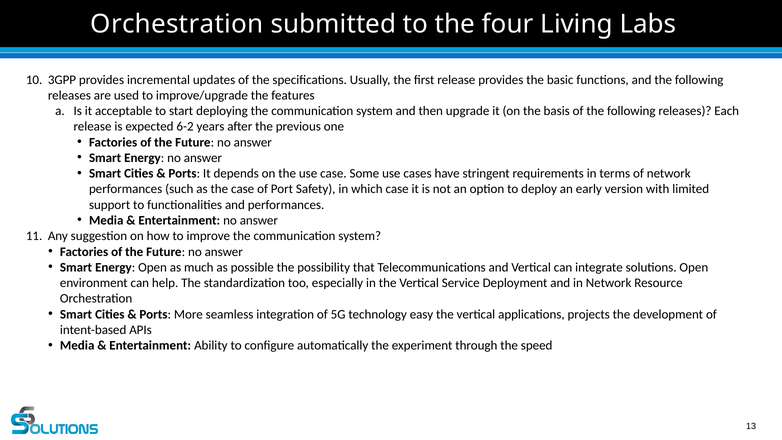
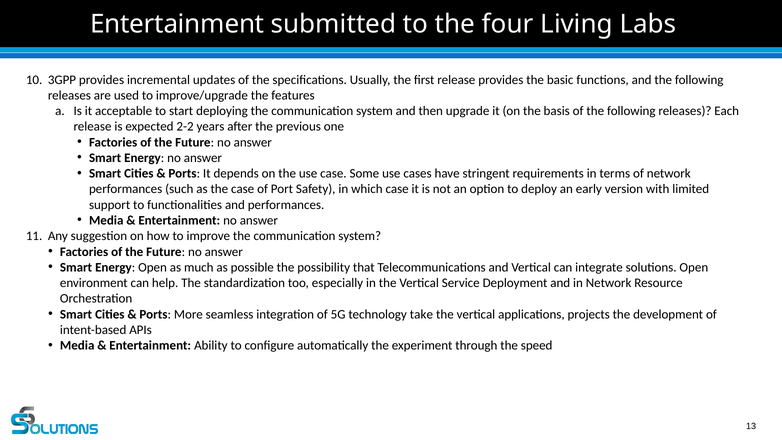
Orchestration at (177, 24): Orchestration -> Entertainment
6-2: 6-2 -> 2-2
easy: easy -> take
